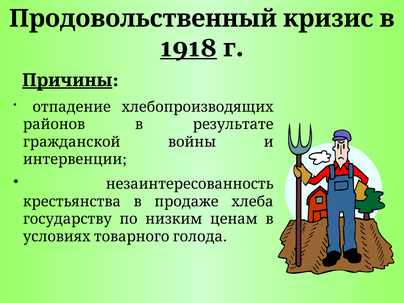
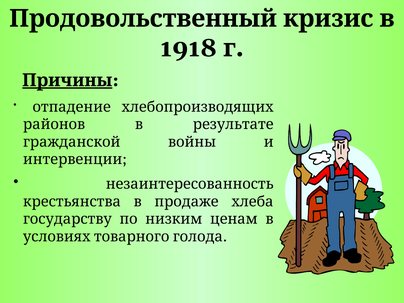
1918 underline: present -> none
